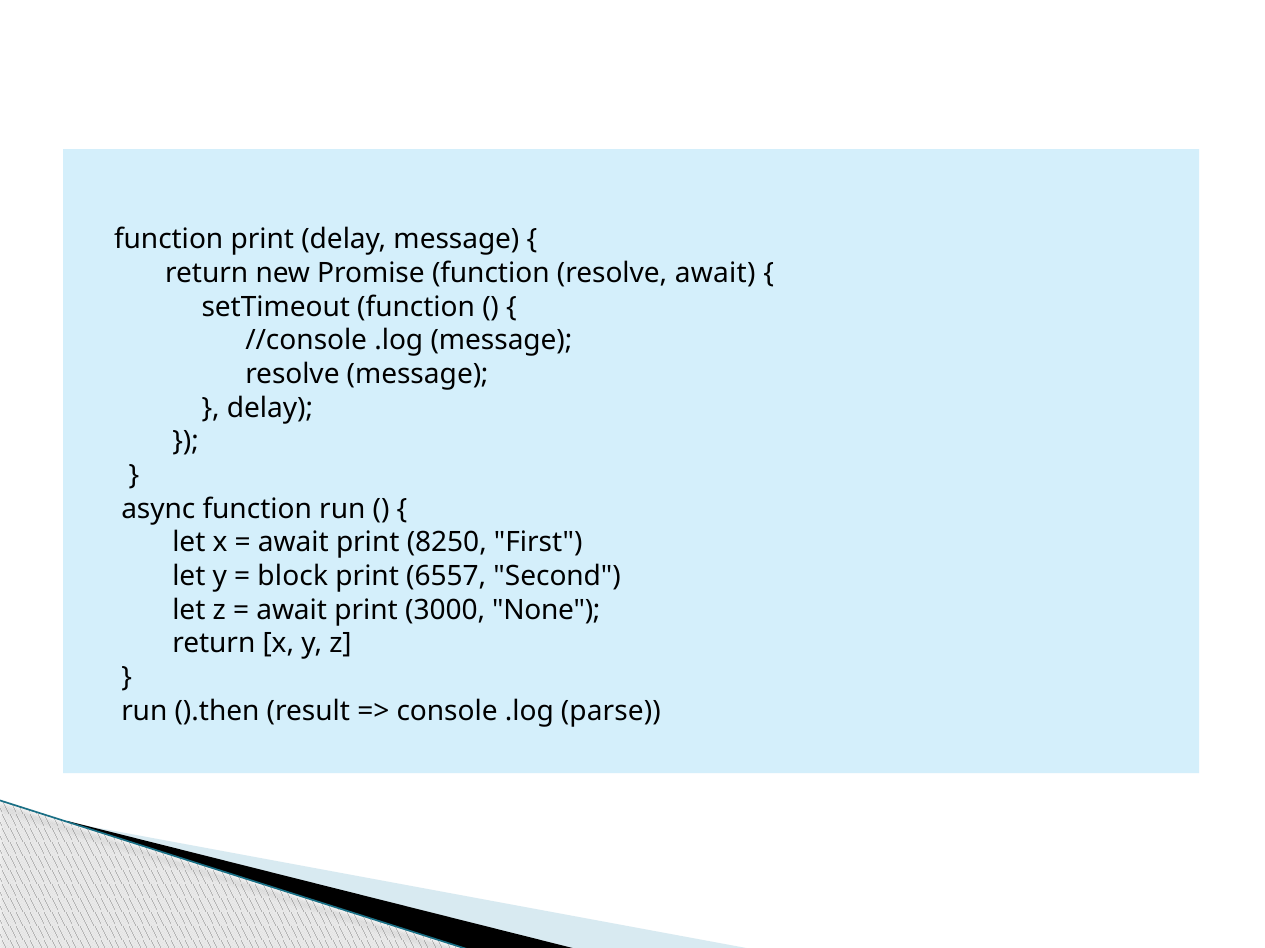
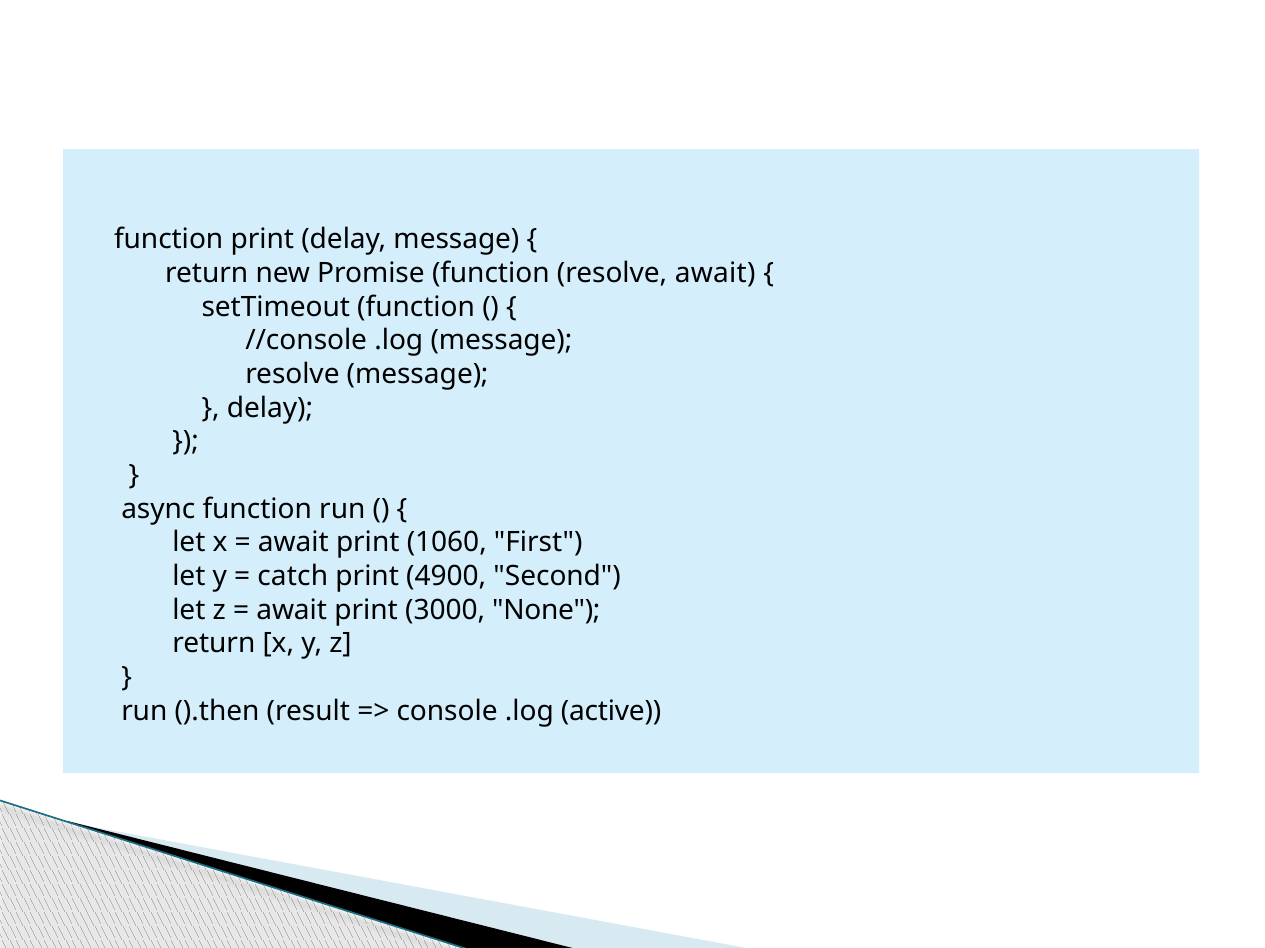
8250: 8250 -> 1060
block: block -> catch
6557: 6557 -> 4900
parse: parse -> active
